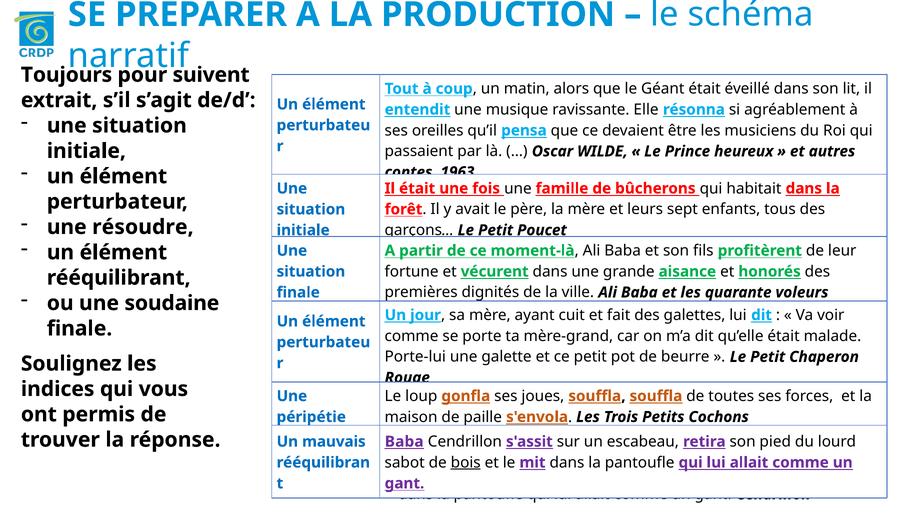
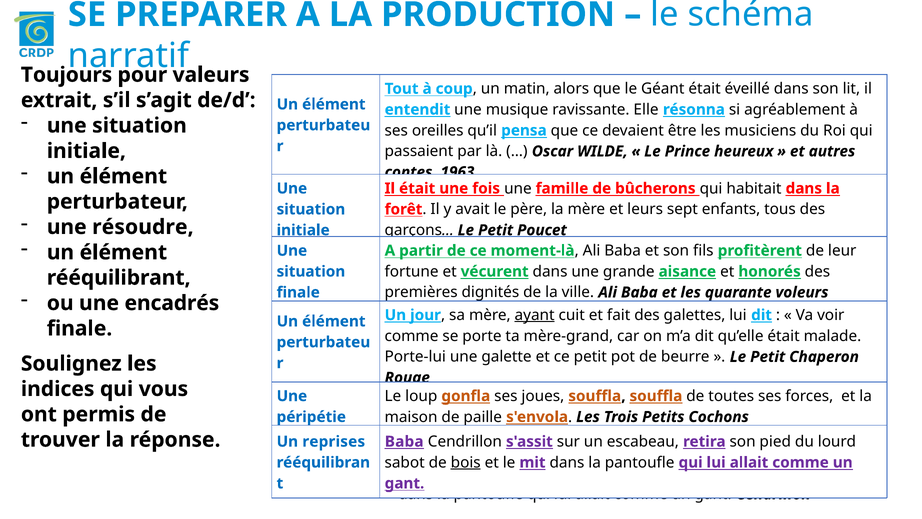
suivent: suivent -> valeurs
soudaine: soudaine -> encadrés
ayant at (535, 315) underline: none -> present
mauvais: mauvais -> reprises
